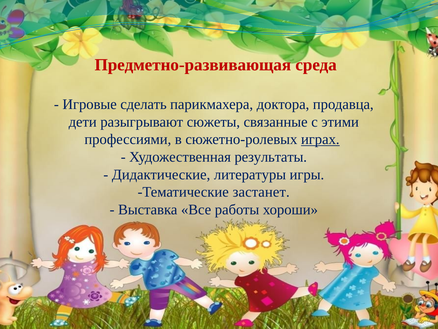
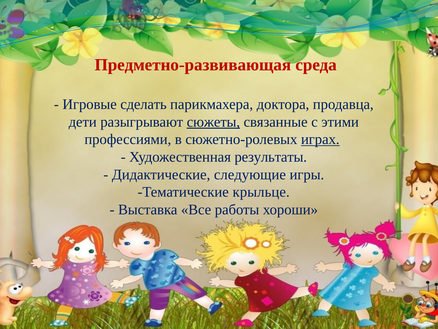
сюжеты underline: none -> present
литературы: литературы -> следующие
застанет: застанет -> крыльце
